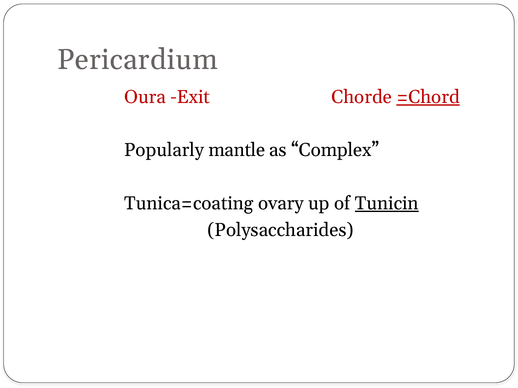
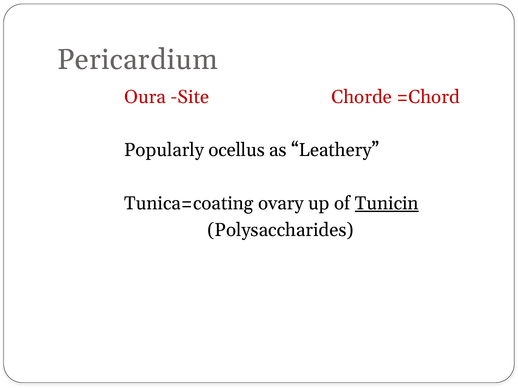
Exit: Exit -> Site
=Chord underline: present -> none
mantle: mantle -> ocellus
Complex: Complex -> Leathery
